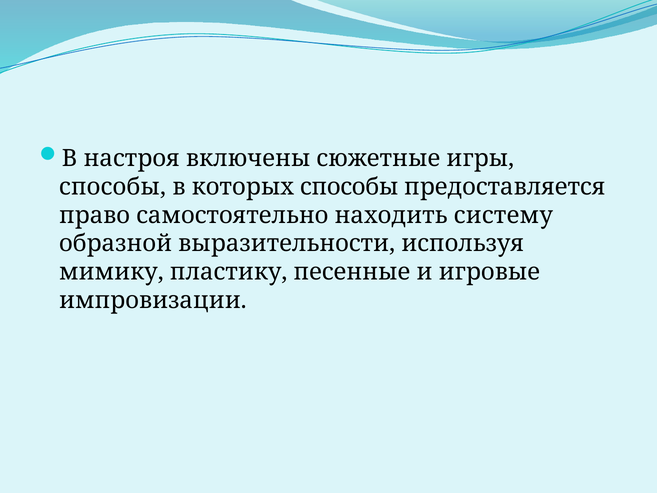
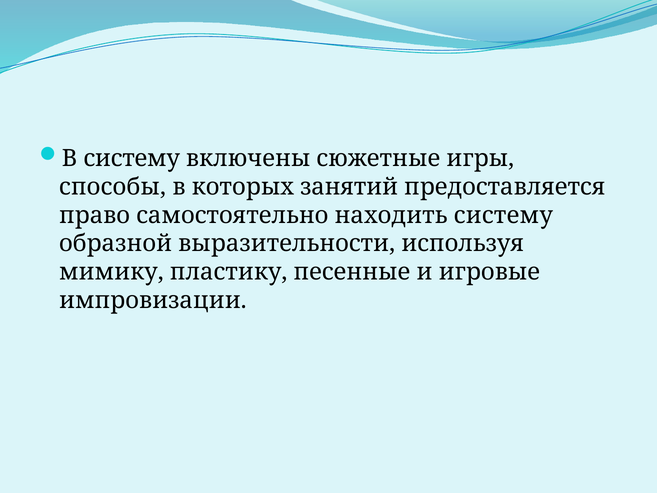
В настроя: настроя -> систему
которых способы: способы -> занятий
